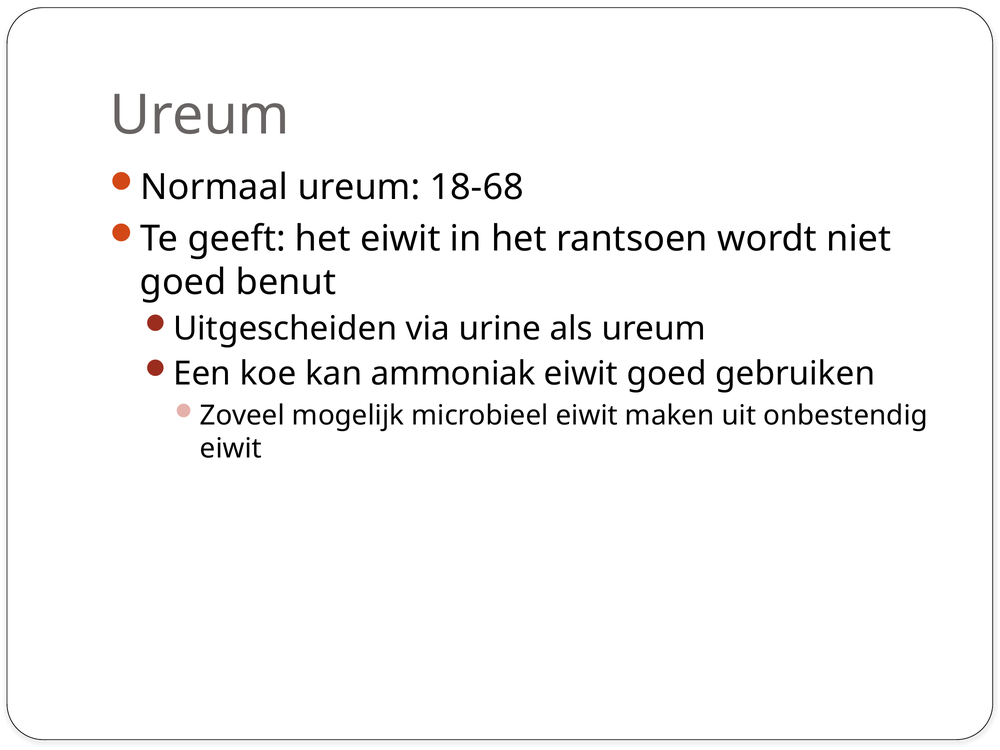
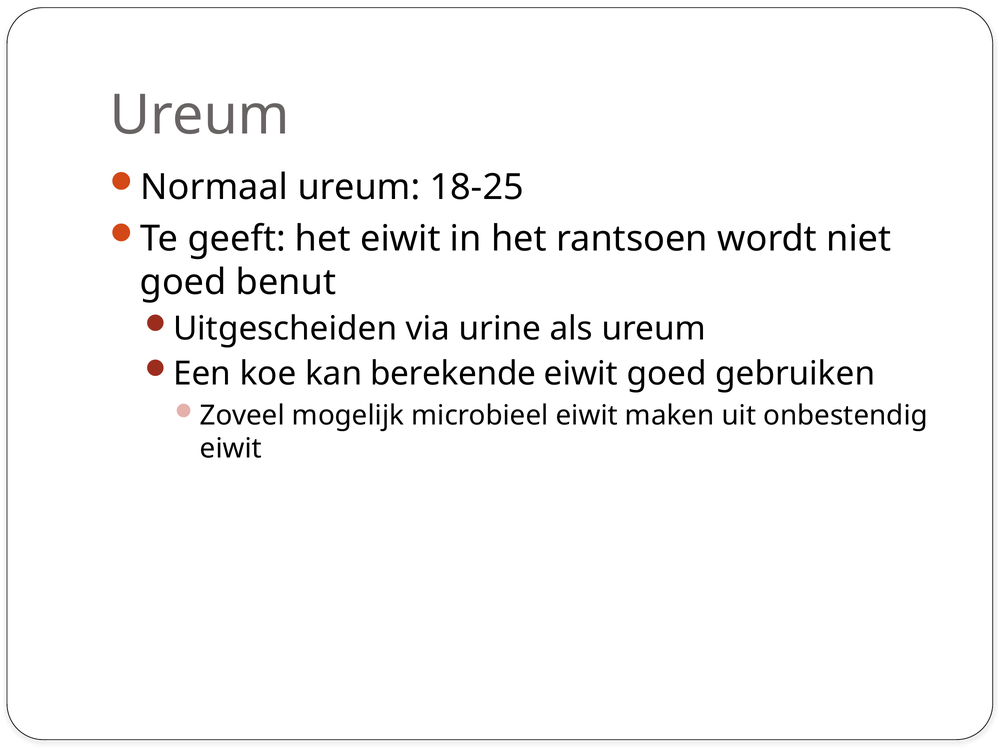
18-68: 18-68 -> 18-25
ammoniak: ammoniak -> berekende
